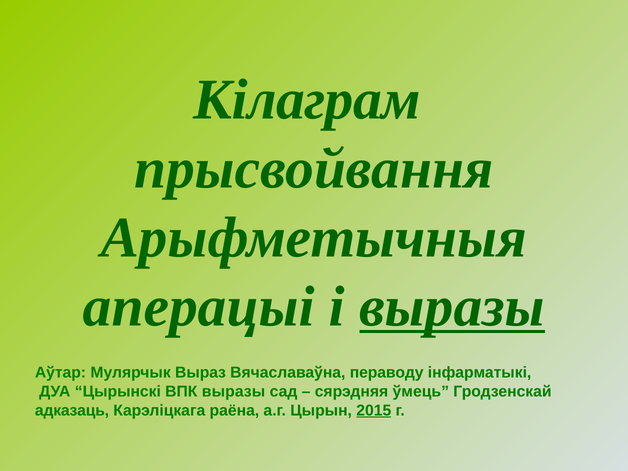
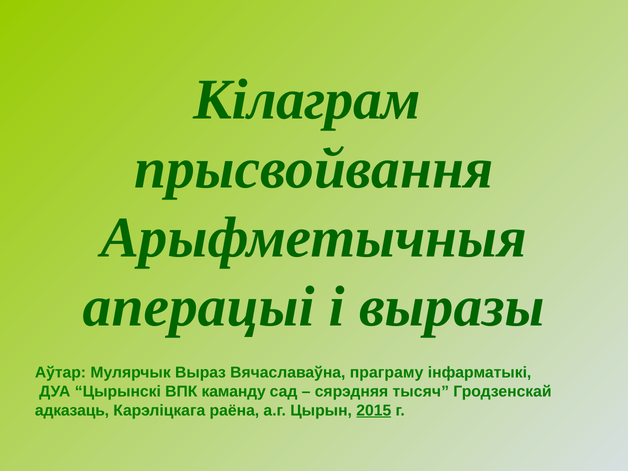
выразы at (452, 307) underline: present -> none
пераводу: пераводу -> праграму
ВПК выразы: выразы -> каманду
ўмець: ўмець -> тысяч
